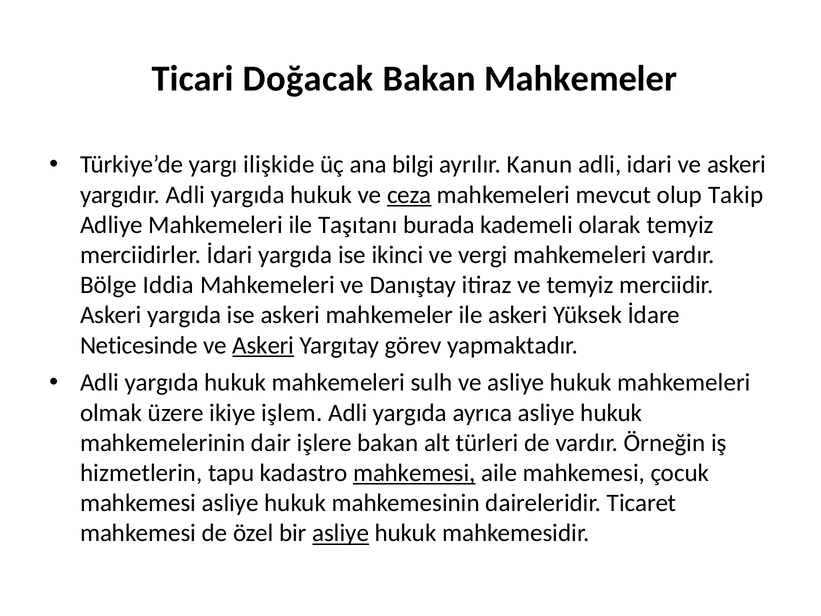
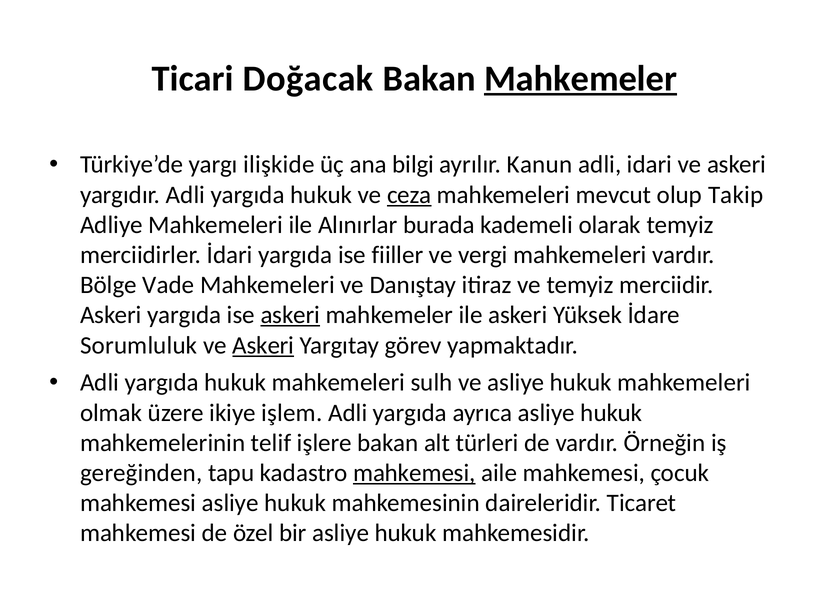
Mahkemeler at (581, 78) underline: none -> present
Taşıtanı: Taşıtanı -> Alınırlar
ikinci: ikinci -> fiiller
Iddia: Iddia -> Vade
askeri at (290, 315) underline: none -> present
Neticesinde: Neticesinde -> Sorumluluk
dair: dair -> telif
hizmetlerin: hizmetlerin -> gereğinden
asliye at (341, 533) underline: present -> none
